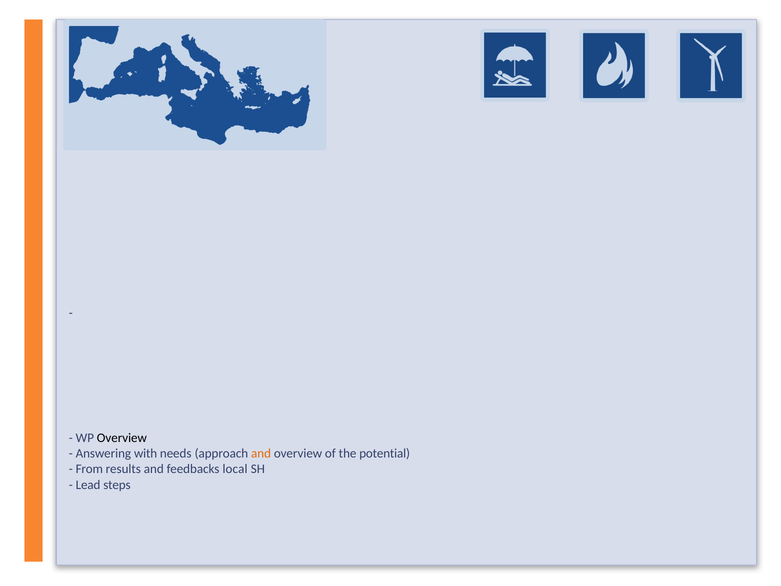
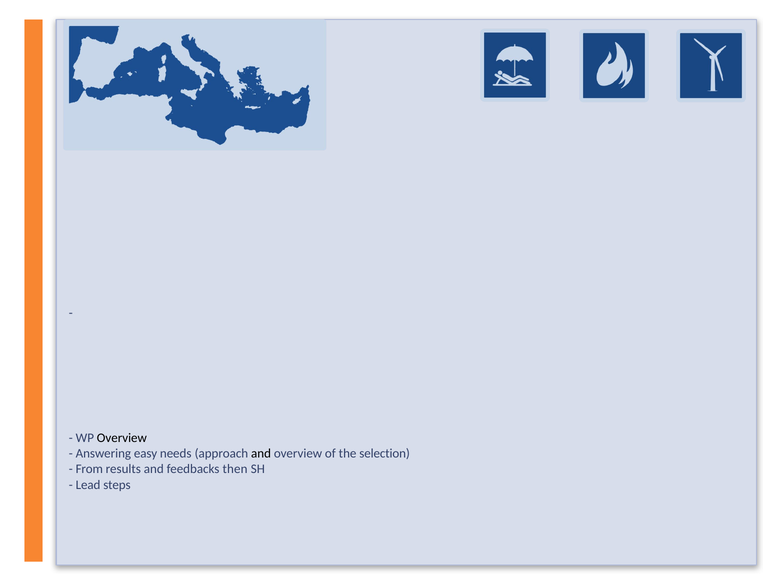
with: with -> easy
and at (261, 453) colour: orange -> black
potential: potential -> selection
local: local -> then
